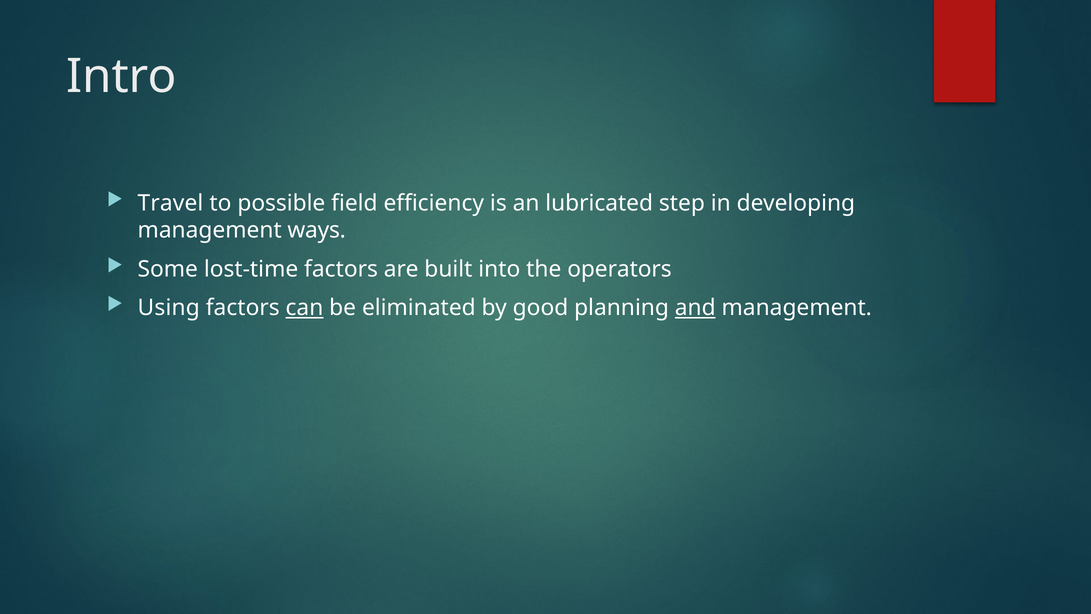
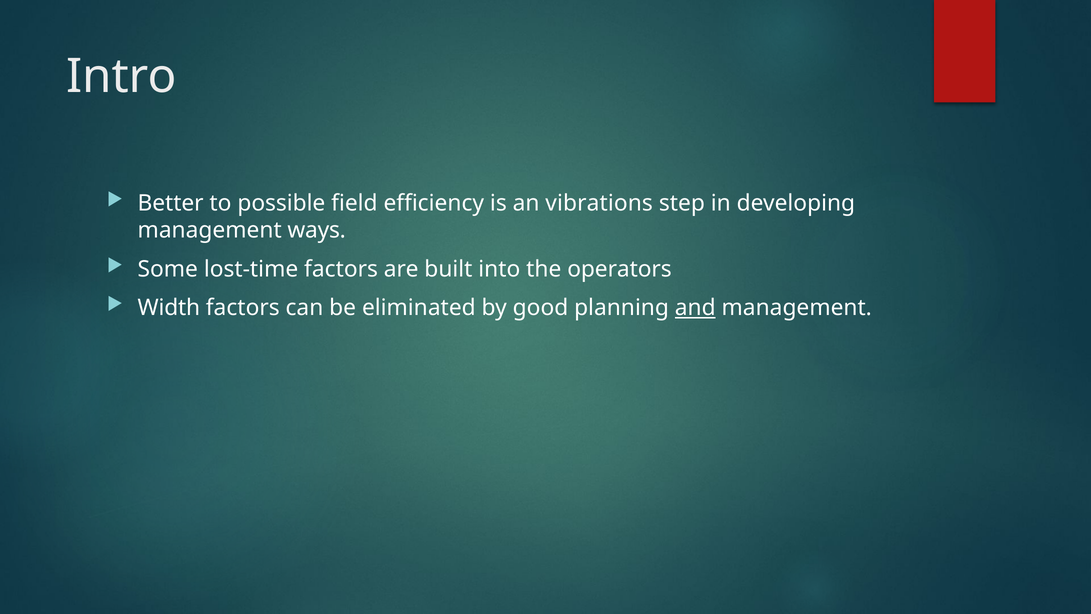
Travel: Travel -> Better
lubricated: lubricated -> vibrations
Using: Using -> Width
can underline: present -> none
